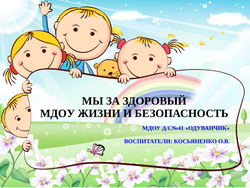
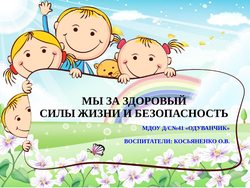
МДОУ at (57, 113): МДОУ -> СИЛЫ
